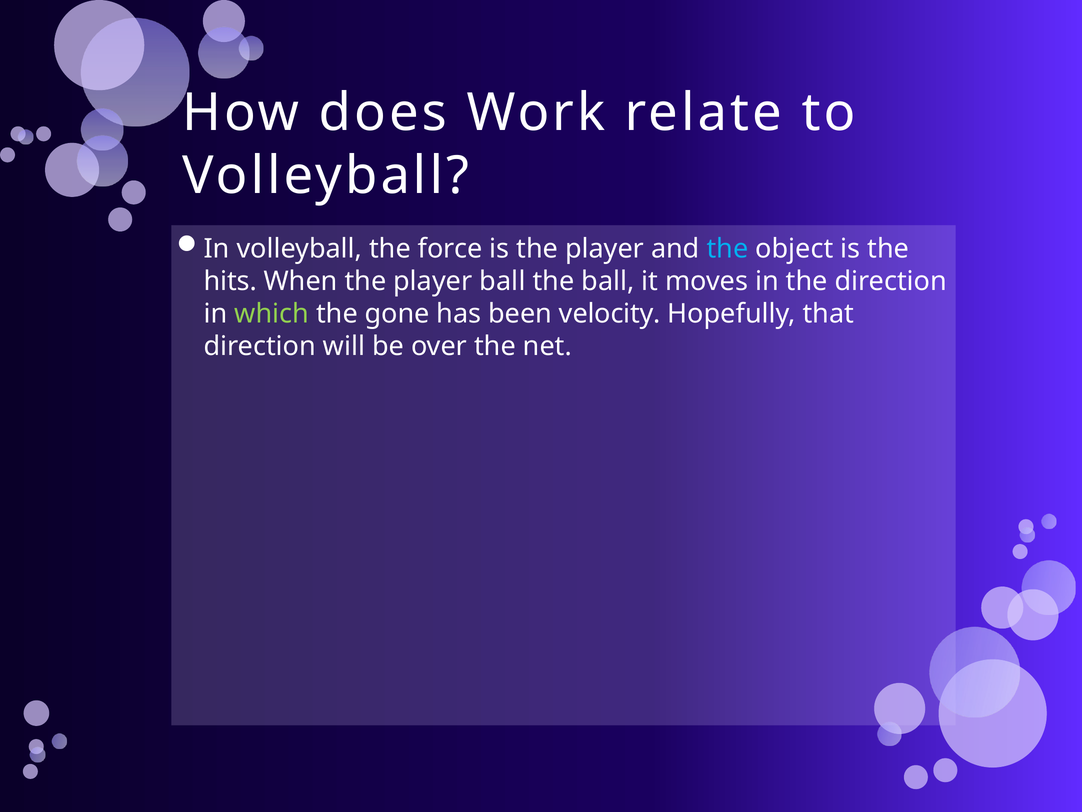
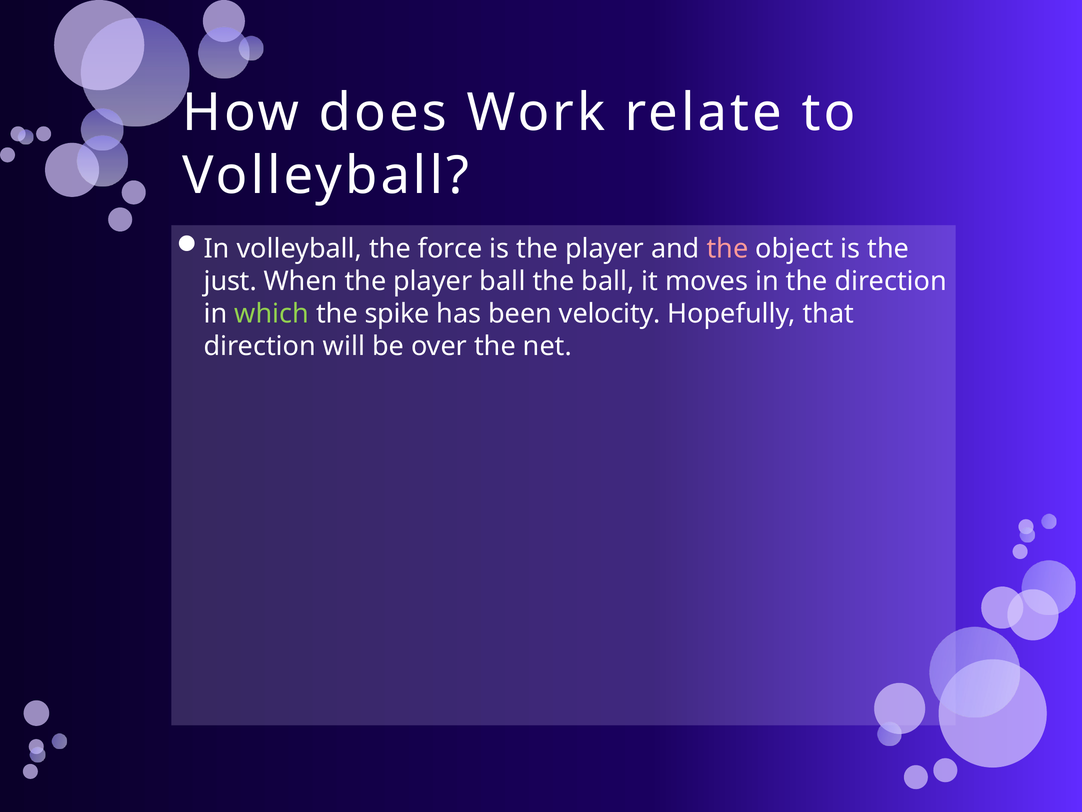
the at (727, 249) colour: light blue -> pink
hits: hits -> just
gone: gone -> spike
